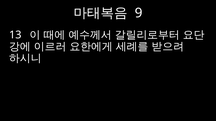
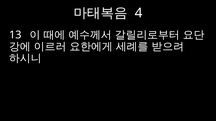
9: 9 -> 4
